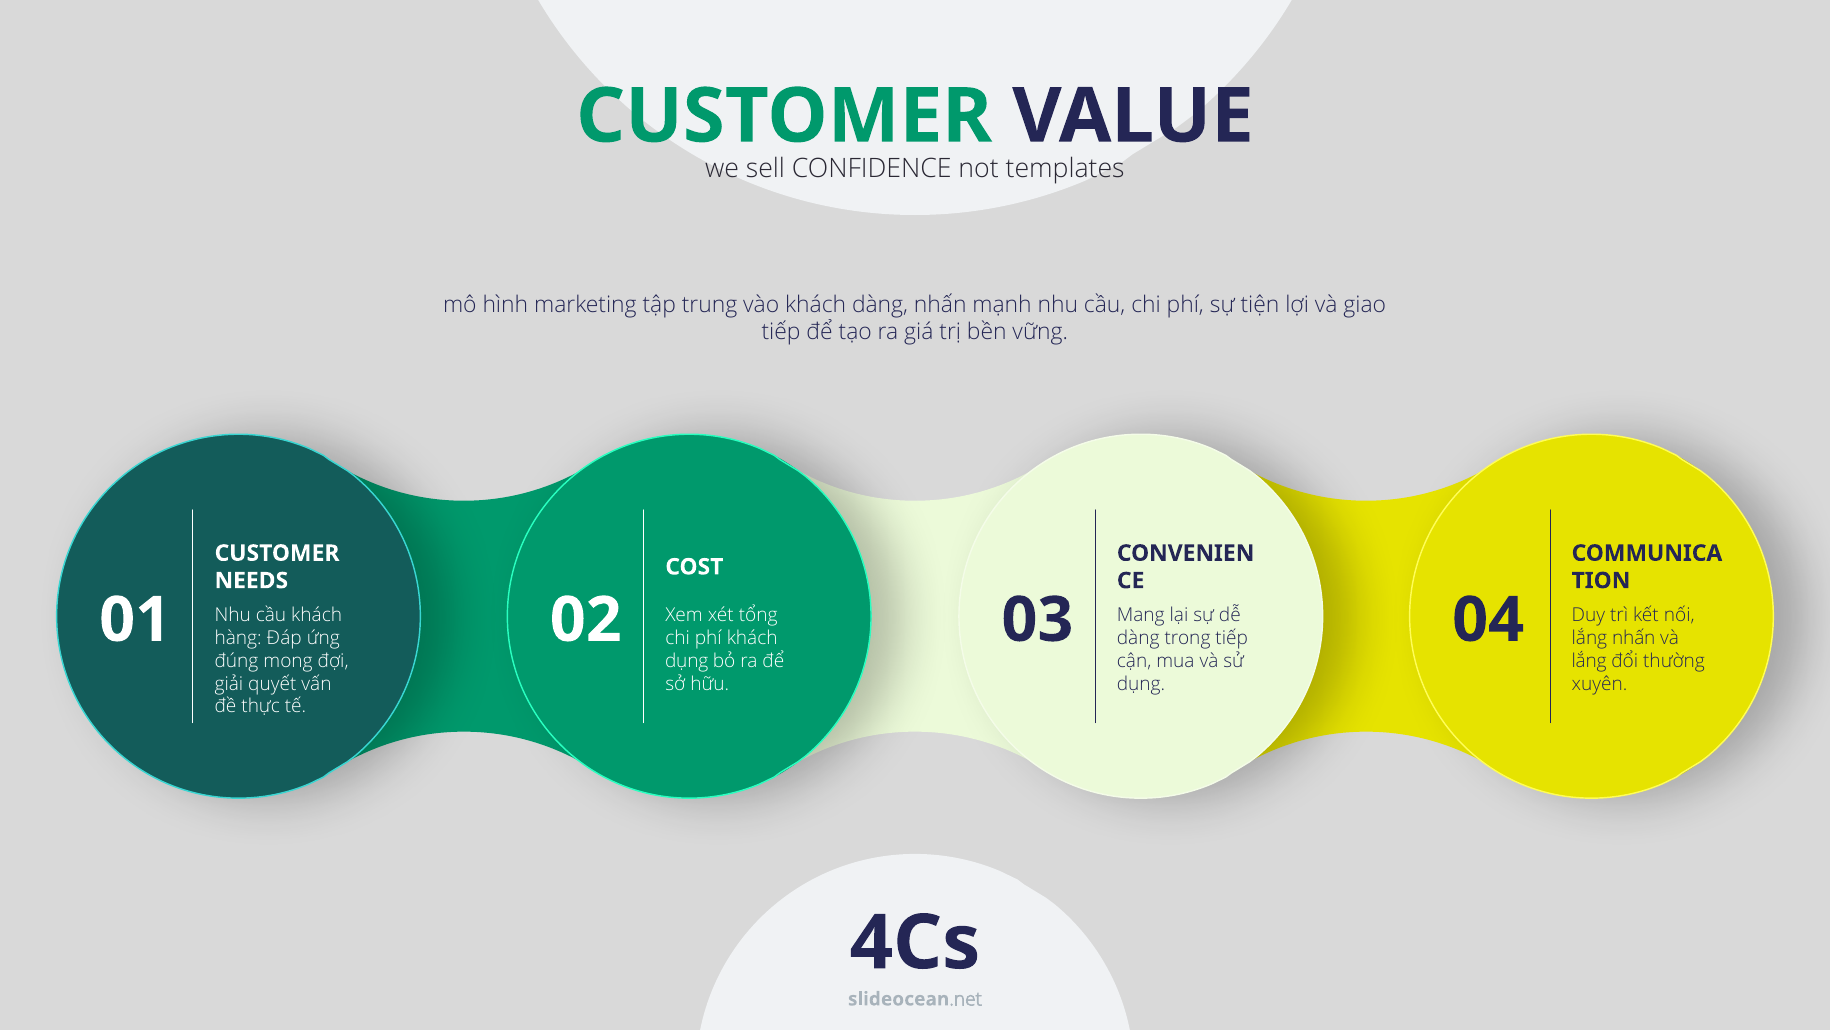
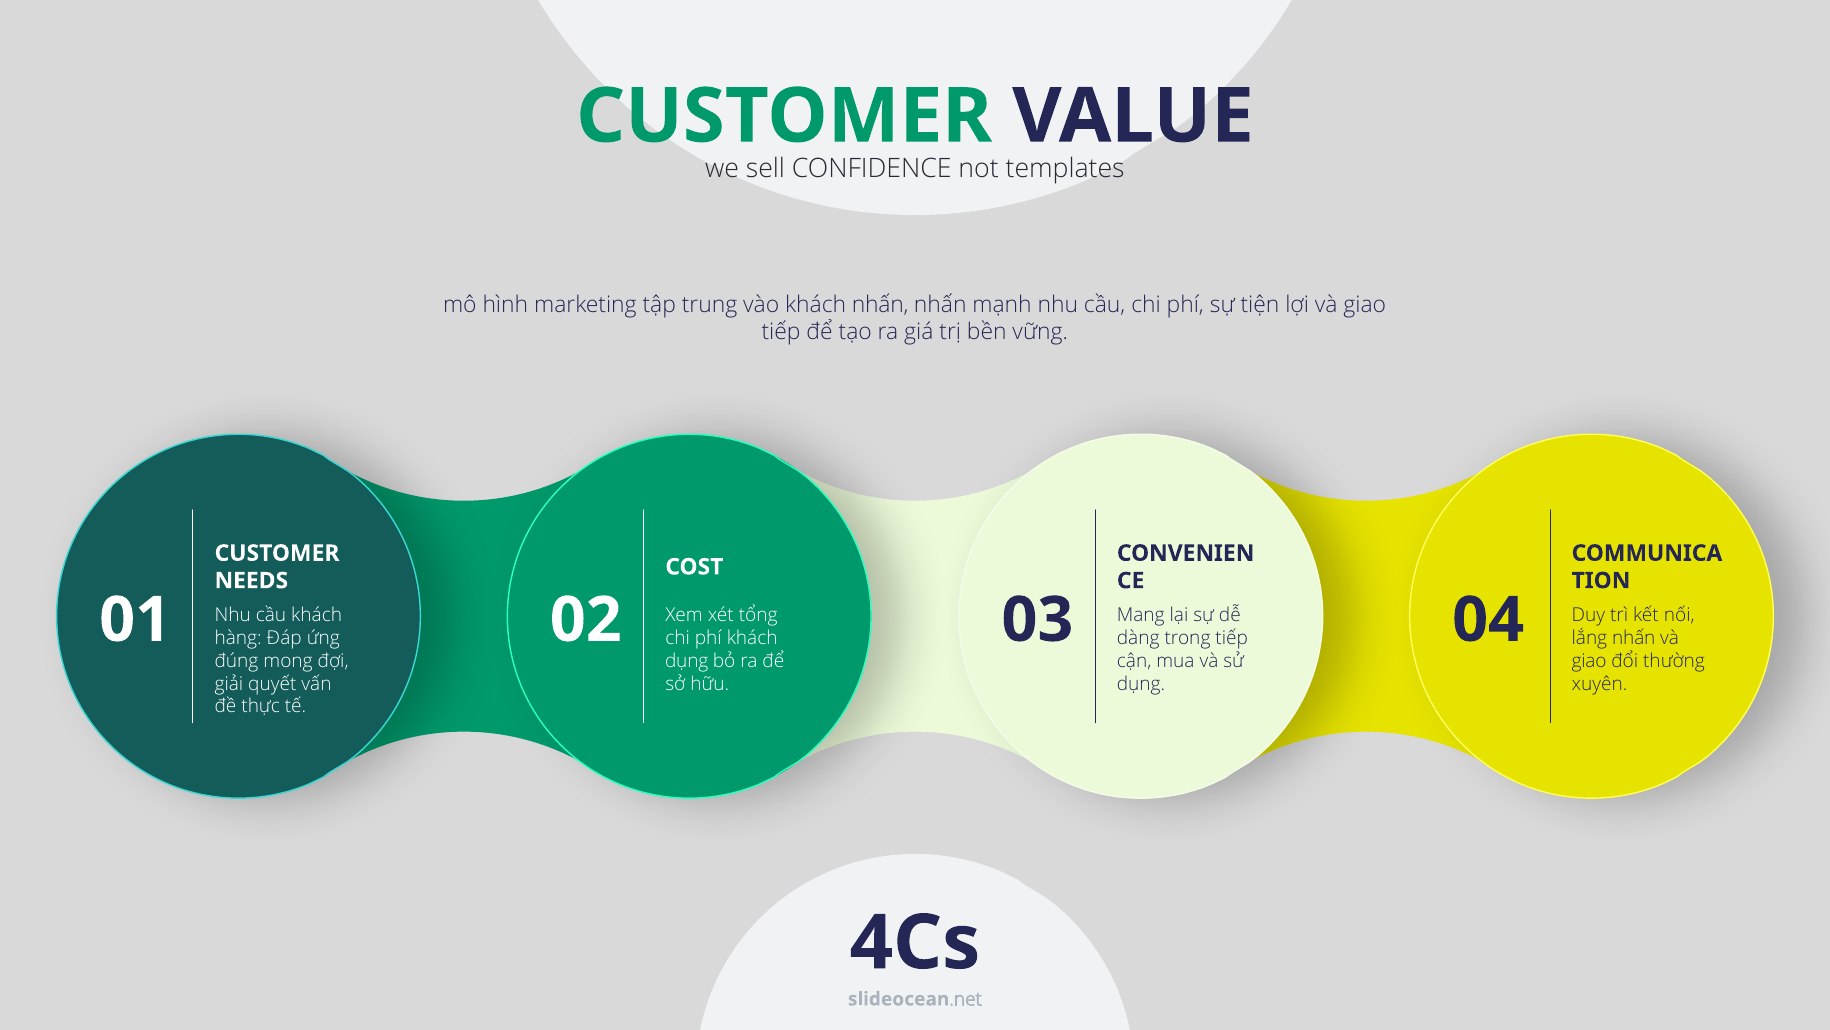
khách dàng: dàng -> nhấn
lắng at (1589, 660): lắng -> giao
